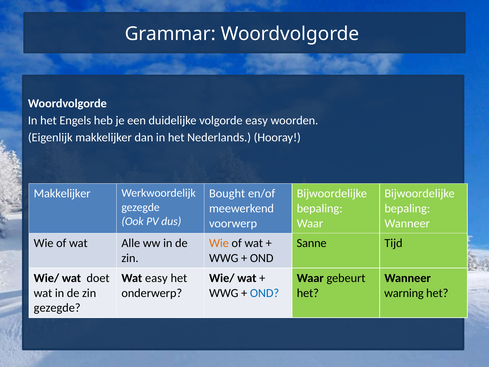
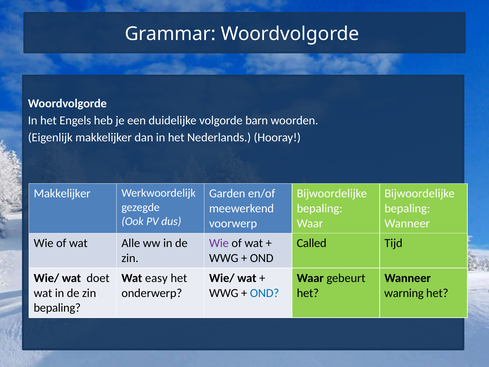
volgorde easy: easy -> barn
Bought: Bought -> Garden
Wie at (219, 243) colour: orange -> purple
Sanne: Sanne -> Called
gezegde at (57, 308): gezegde -> bepaling
